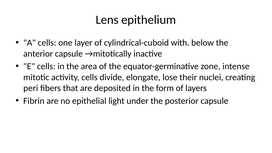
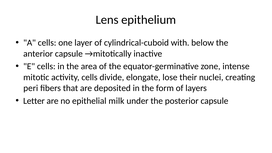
Fibrin: Fibrin -> Letter
light: light -> milk
